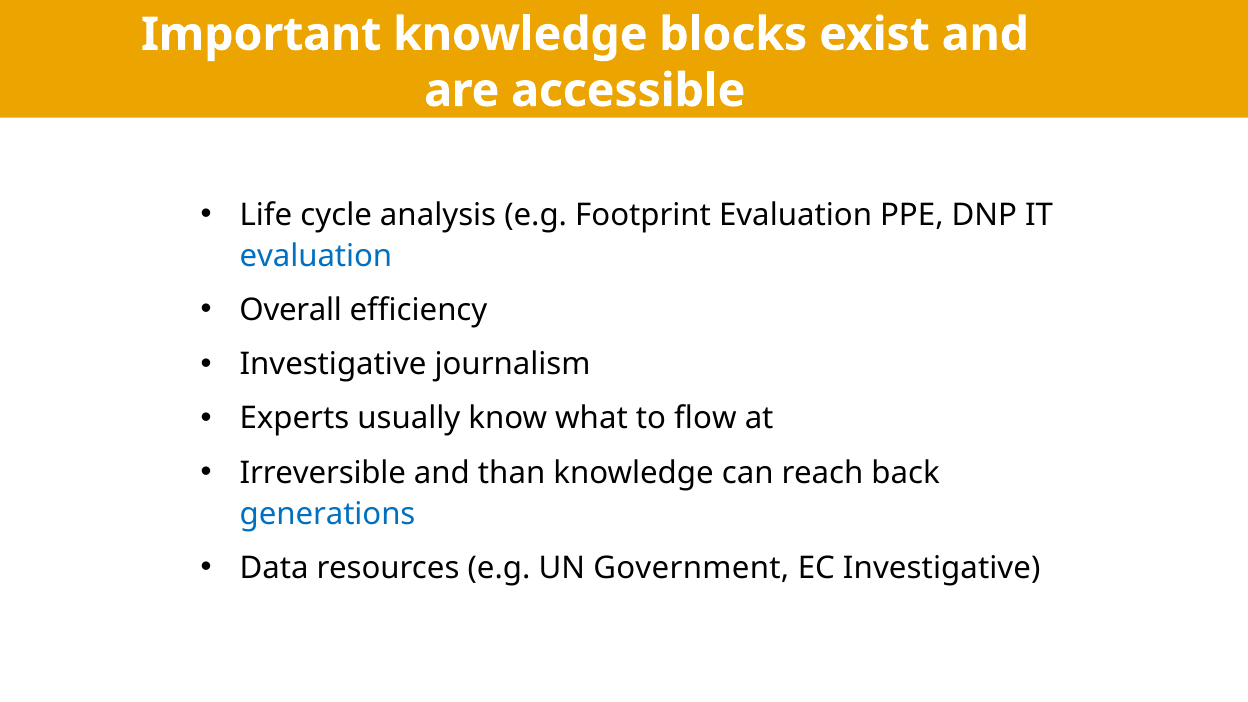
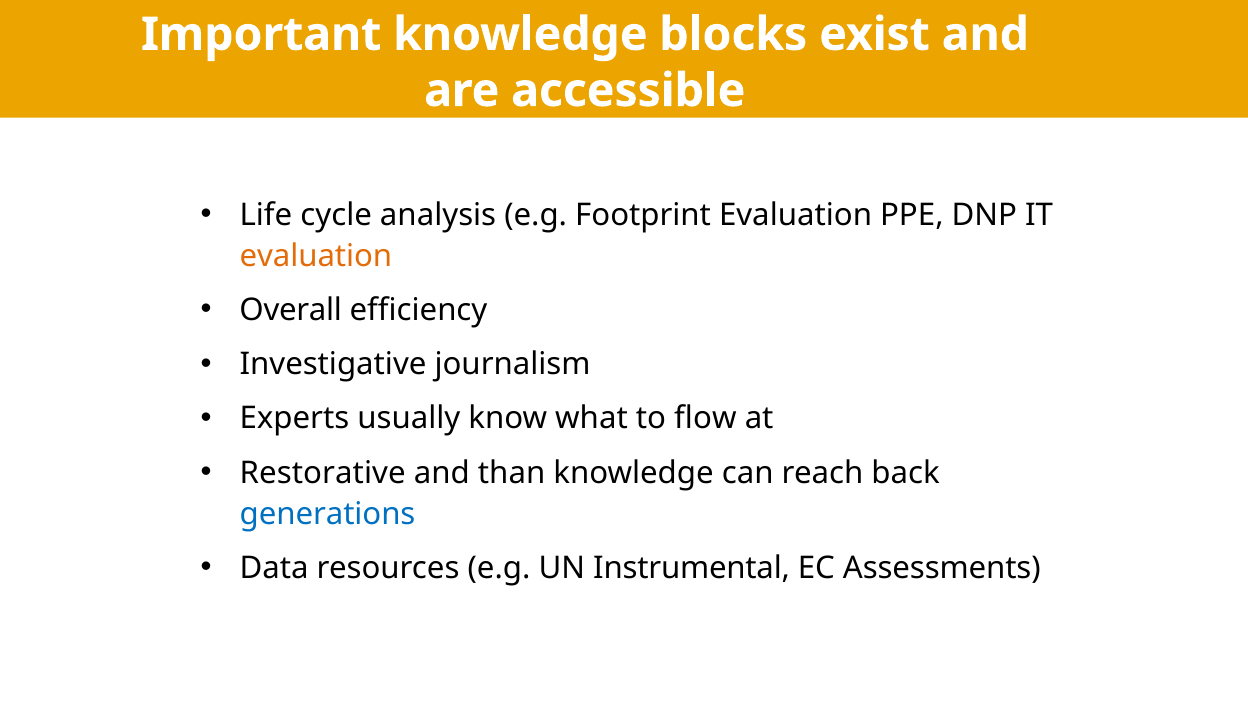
evaluation at (316, 256) colour: blue -> orange
Irreversible: Irreversible -> Restorative
Government: Government -> Instrumental
EC Investigative: Investigative -> Assessments
